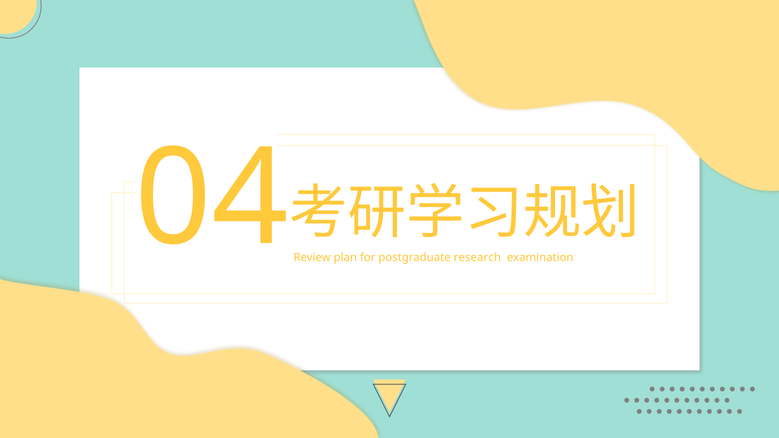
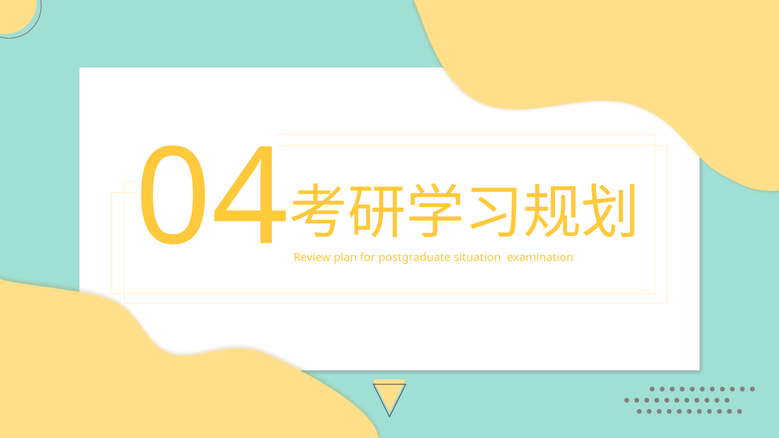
research: research -> situation
